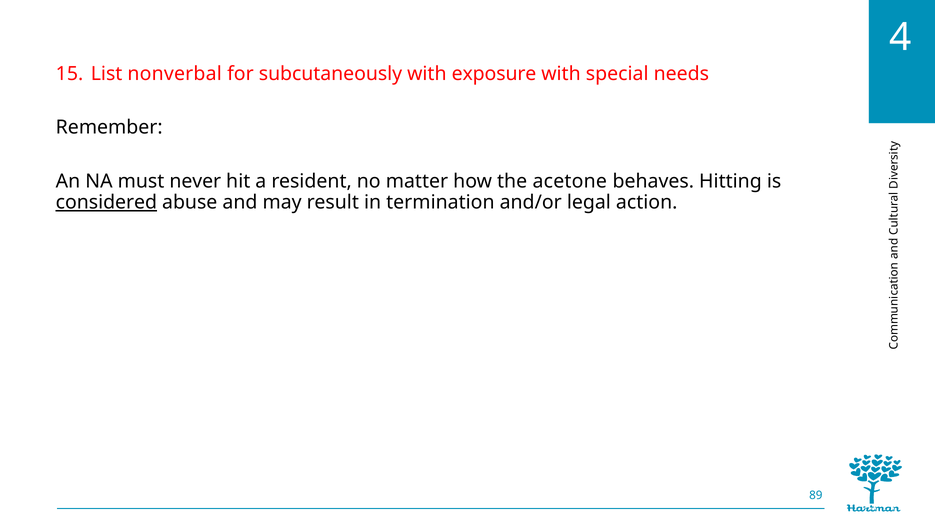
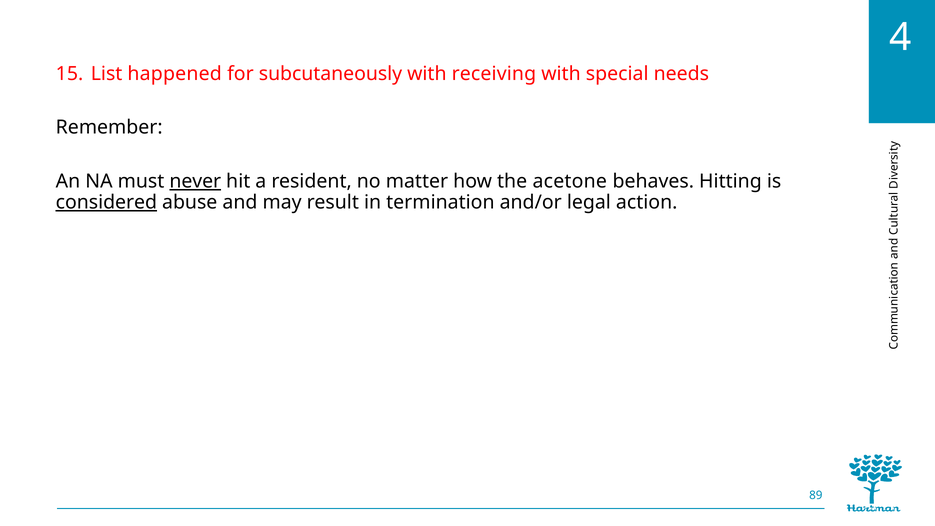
nonverbal: nonverbal -> happened
exposure: exposure -> receiving
never underline: none -> present
